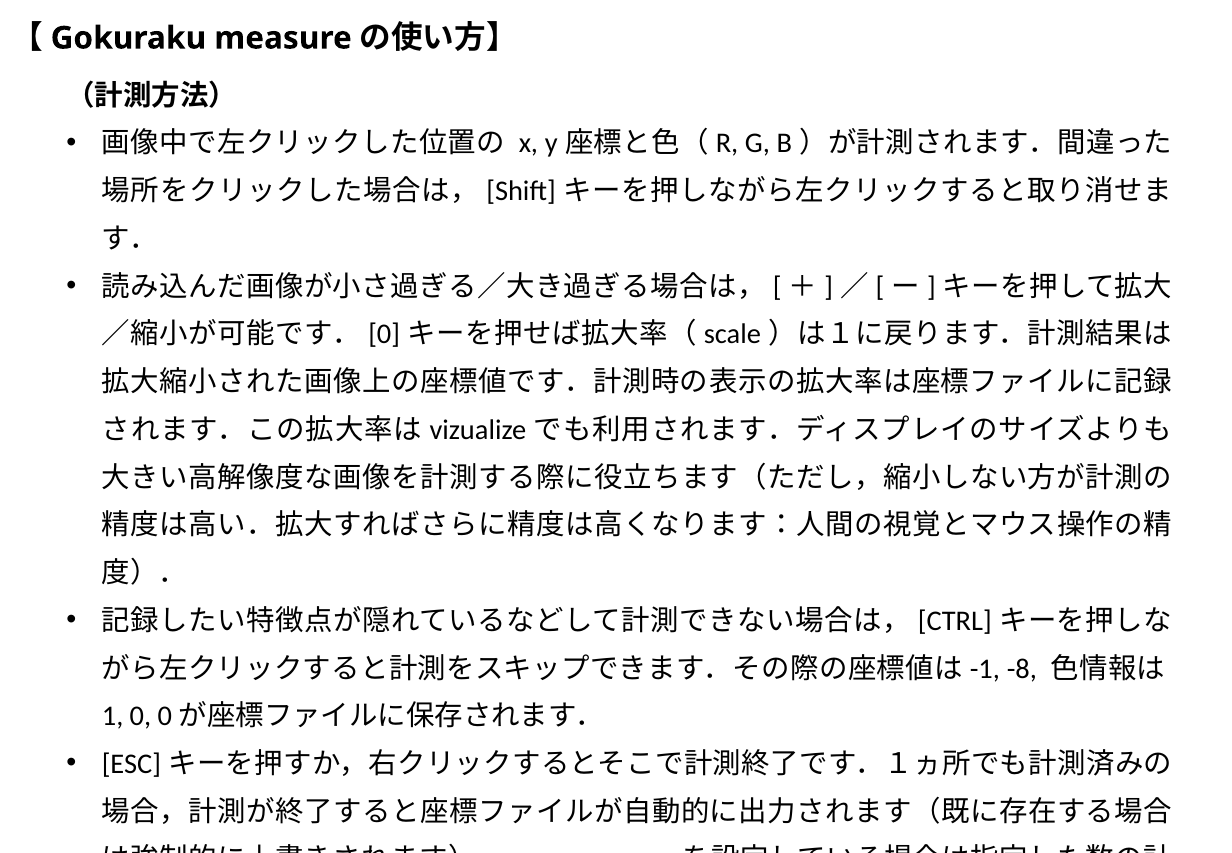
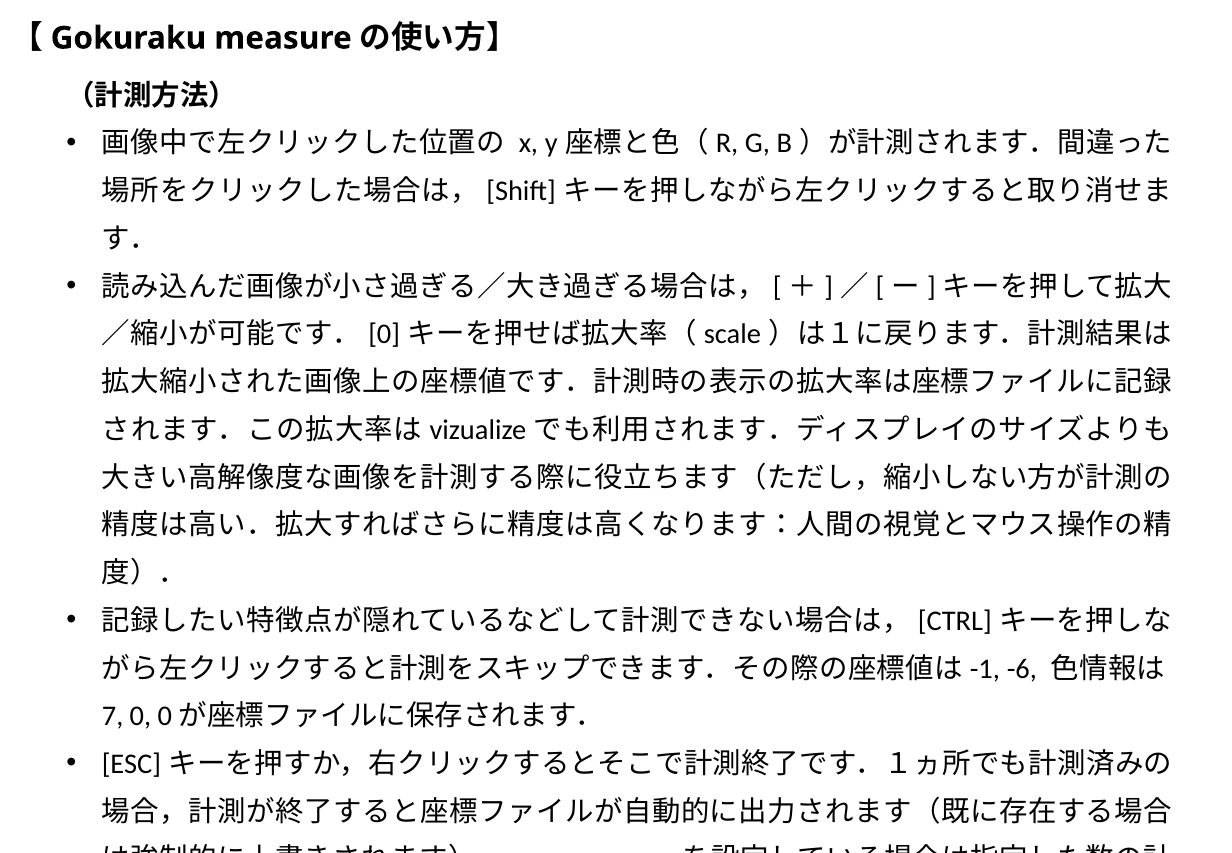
-8: -8 -> -6
1: 1 -> 7
